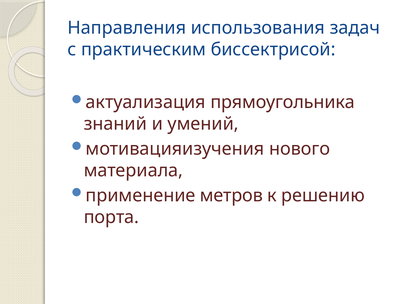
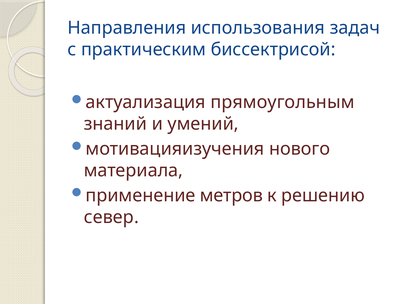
прямоугольника: прямоугольника -> прямоугольным
порта: порта -> север
